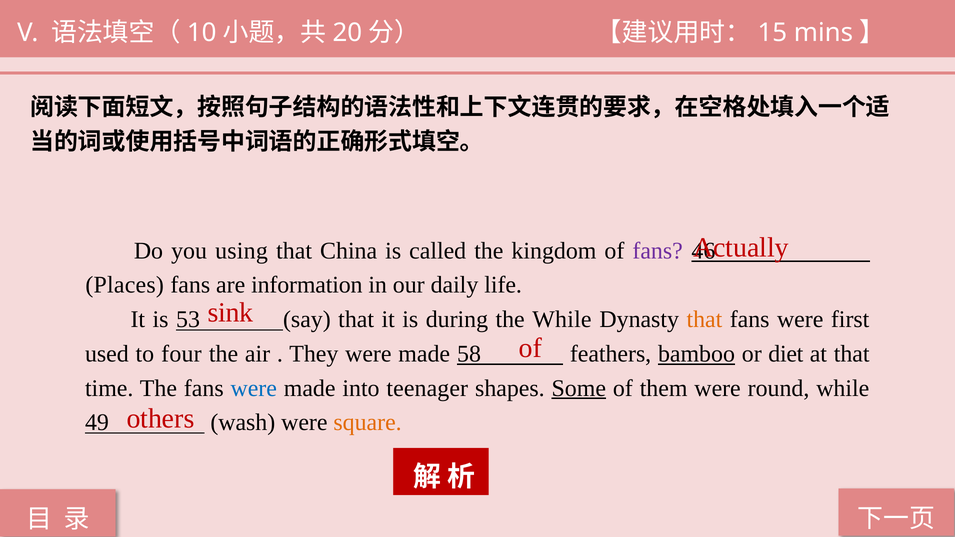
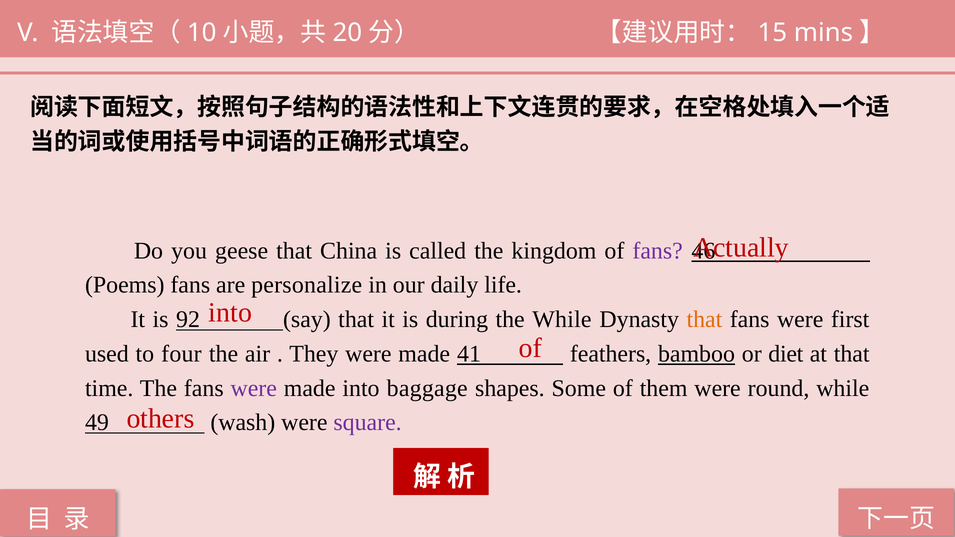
using: using -> geese
Places: Places -> Poems
information: information -> personalize
sink at (231, 313): sink -> into
53: 53 -> 92
58: 58 -> 41
were at (254, 388) colour: blue -> purple
teenager: teenager -> baggage
Some underline: present -> none
square colour: orange -> purple
